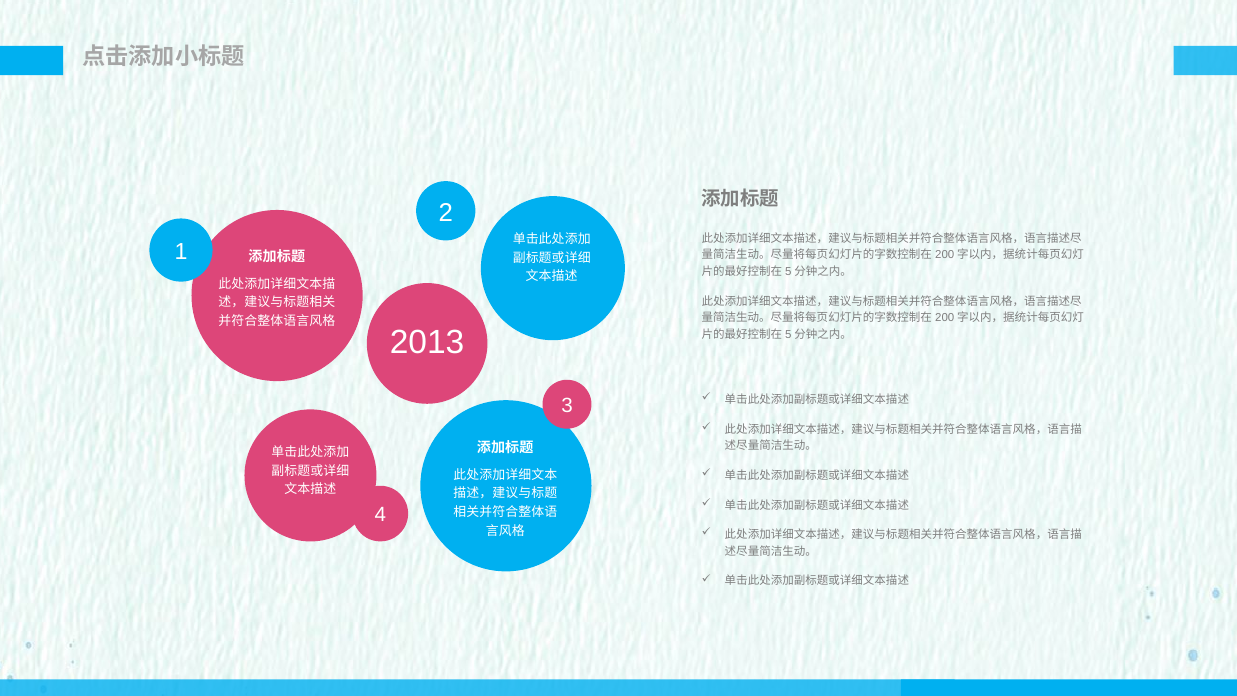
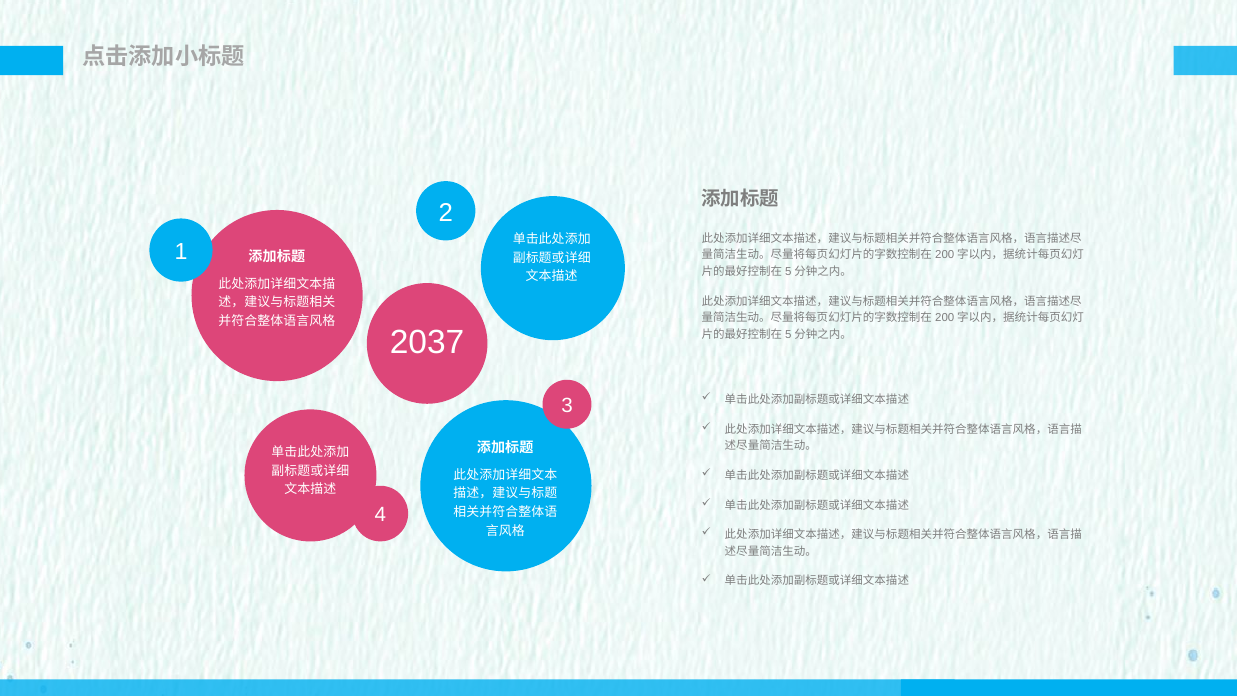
2013: 2013 -> 2037
